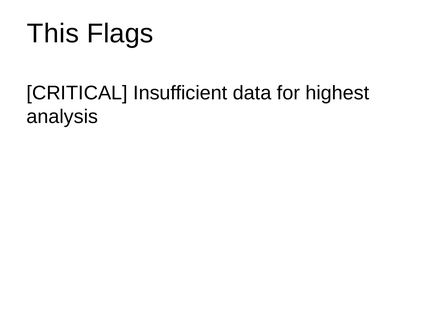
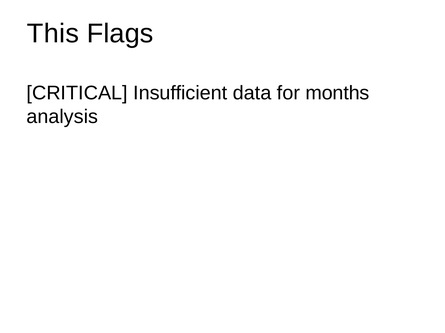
highest: highest -> months
